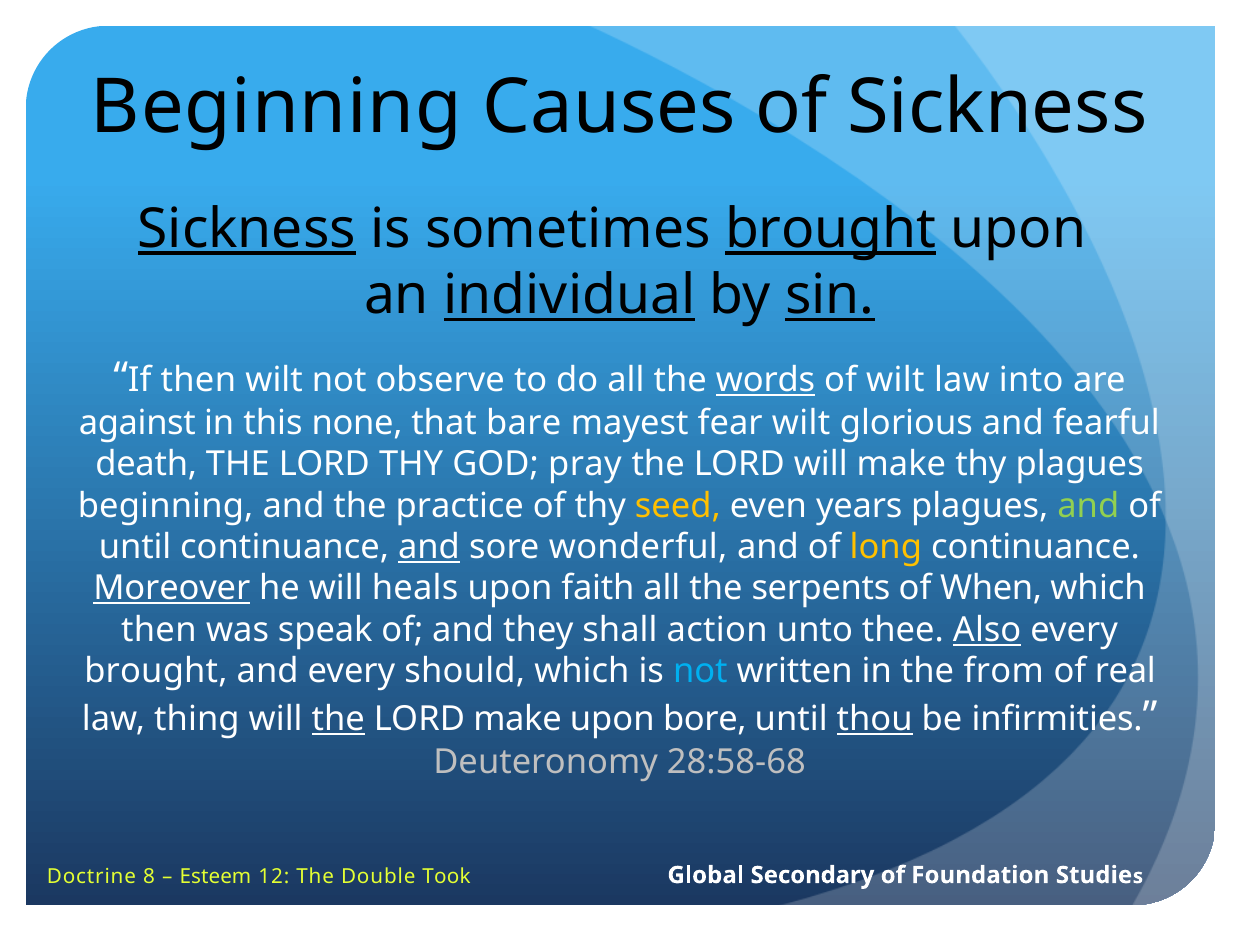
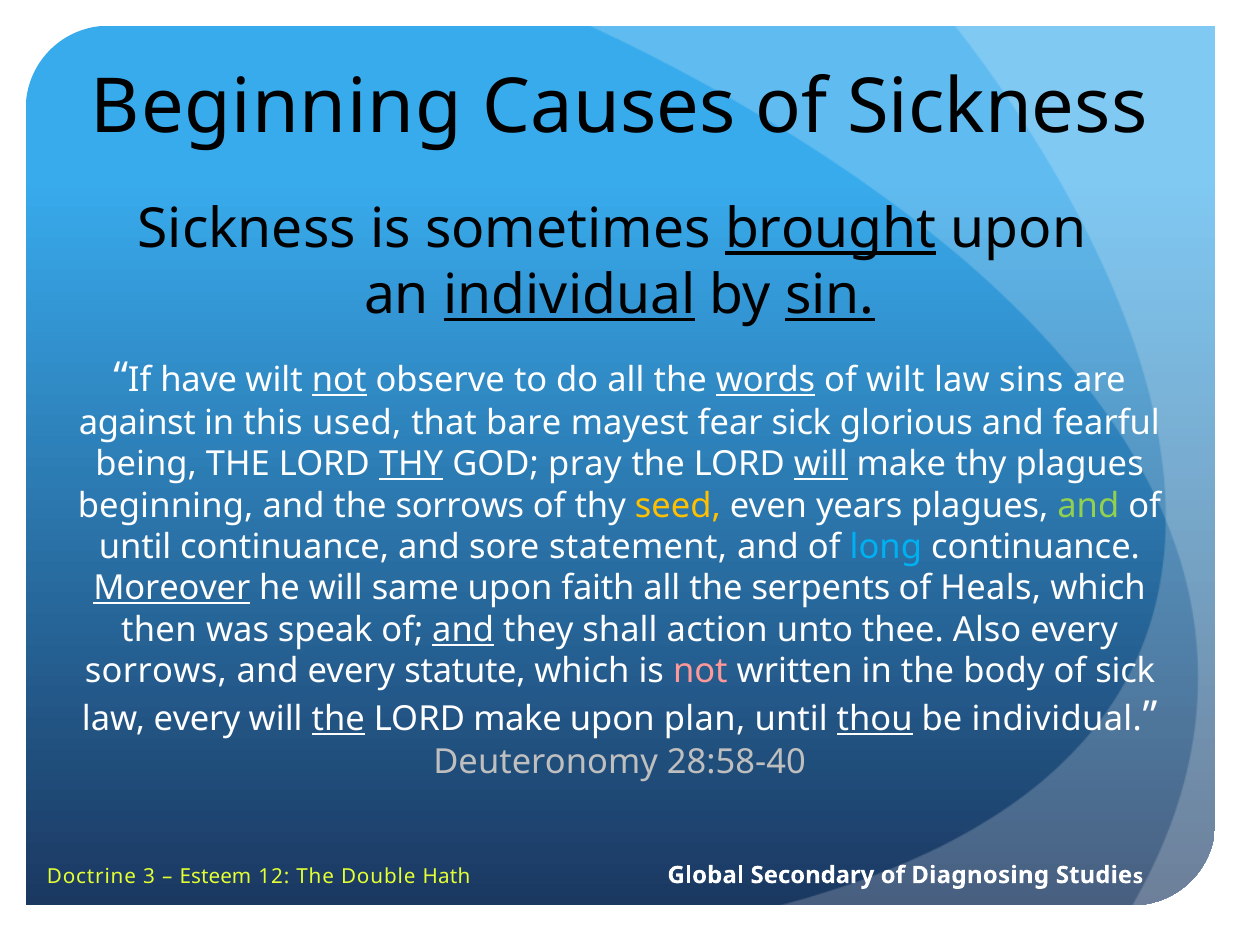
Sickness at (247, 229) underline: present -> none
If then: then -> have
not at (339, 380) underline: none -> present
into: into -> sins
none: none -> used
fear wilt: wilt -> sick
death: death -> being
THY at (411, 464) underline: none -> present
will at (821, 464) underline: none -> present
the practice: practice -> sorrows
and at (429, 547) underline: present -> none
wonderful: wonderful -> statement
long colour: yellow -> light blue
heals: heals -> same
When: When -> Heals
and at (463, 630) underline: none -> present
Also underline: present -> none
brought at (156, 671): brought -> sorrows
should: should -> statute
not at (700, 671) colour: light blue -> pink
from: from -> body
of real: real -> sick
law thing: thing -> every
bore: bore -> plan
be infirmities: infirmities -> individual
28:58-68: 28:58-68 -> 28:58-40
8: 8 -> 3
Took: Took -> Hath
Foundation: Foundation -> Diagnosing
